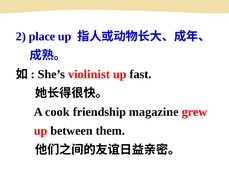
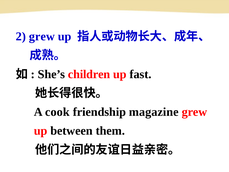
2 place: place -> grew
violinist: violinist -> children
